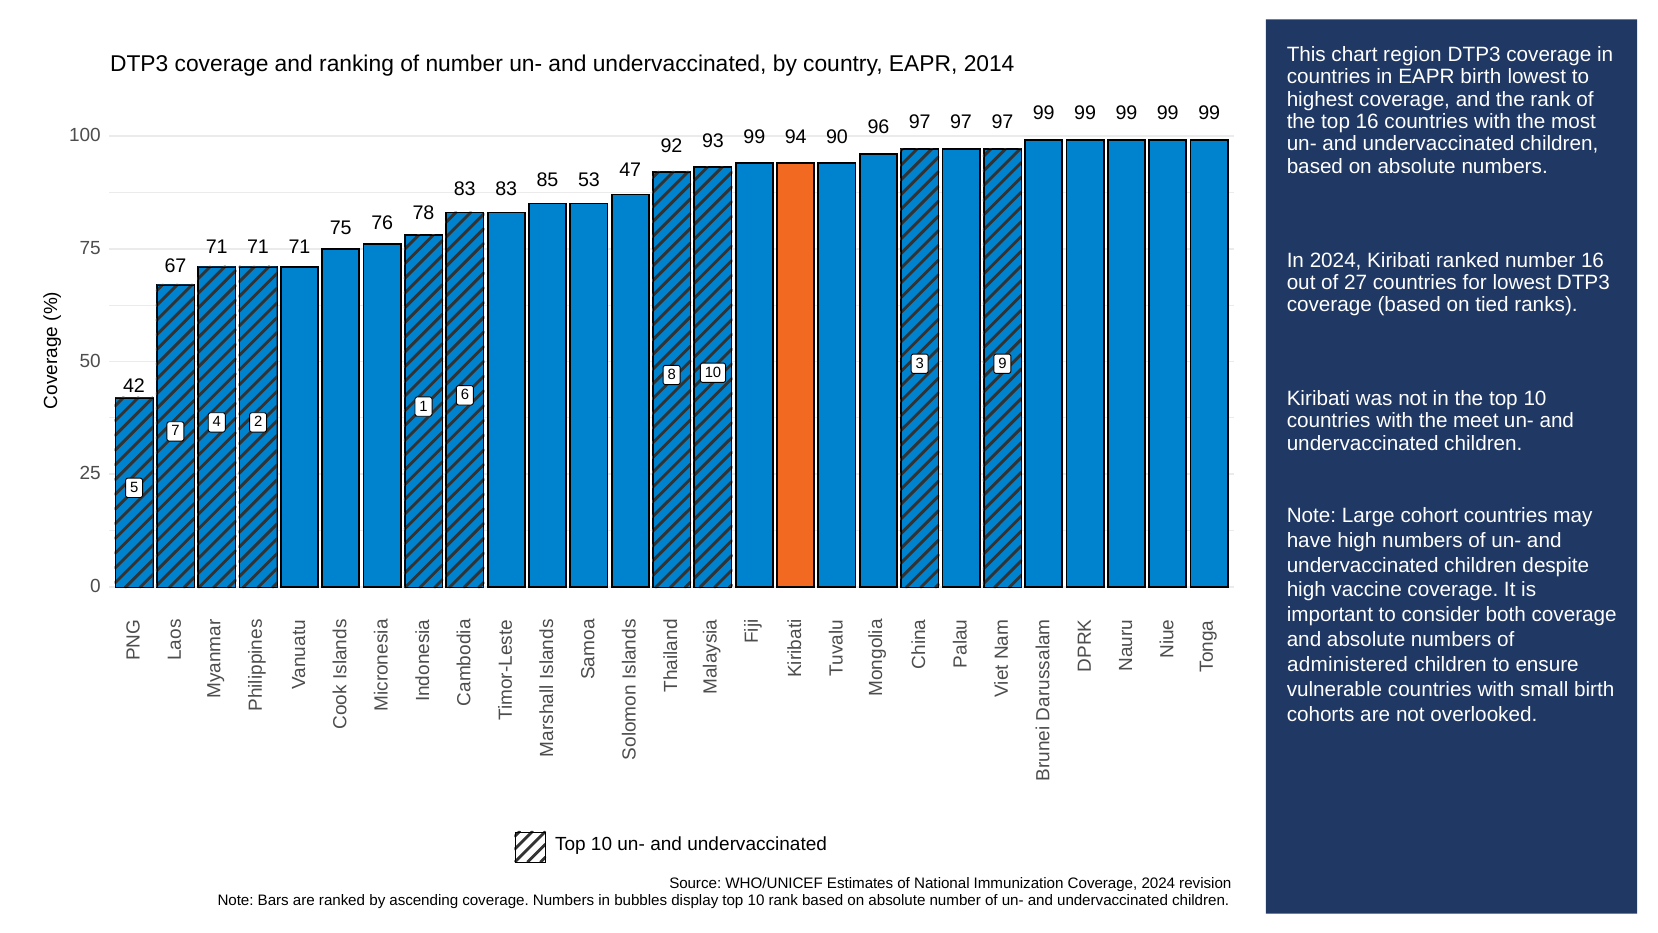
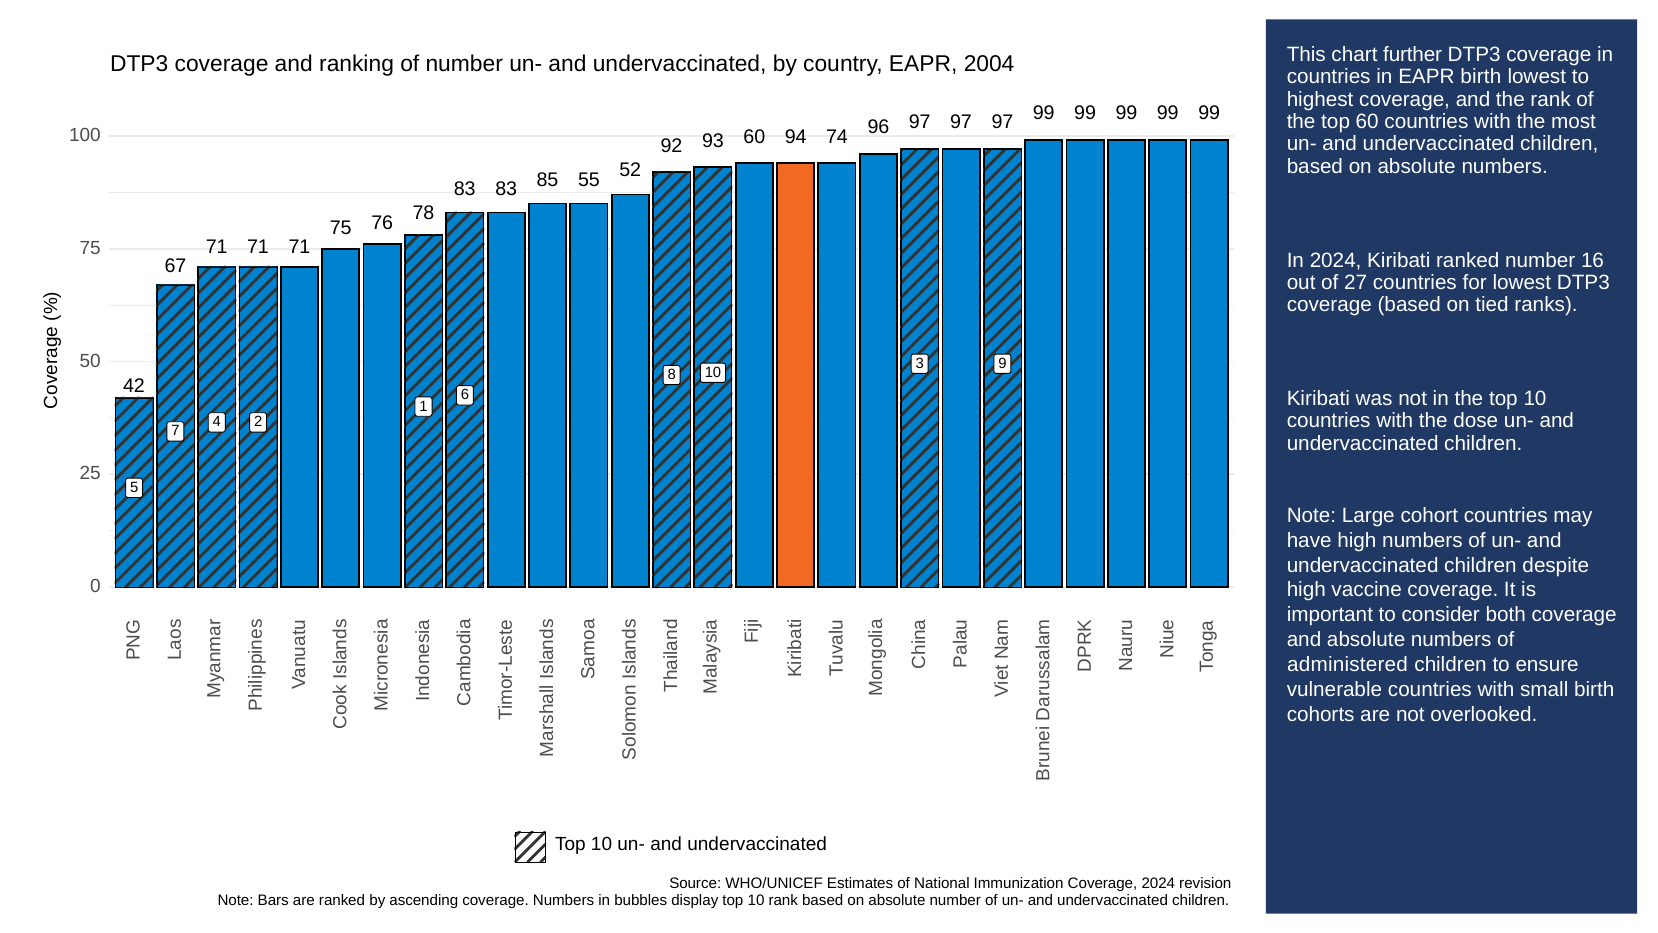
region: region -> further
2014: 2014 -> 2004
top 16: 16 -> 60
93 99: 99 -> 60
90: 90 -> 74
47: 47 -> 52
53: 53 -> 55
meet: meet -> dose
